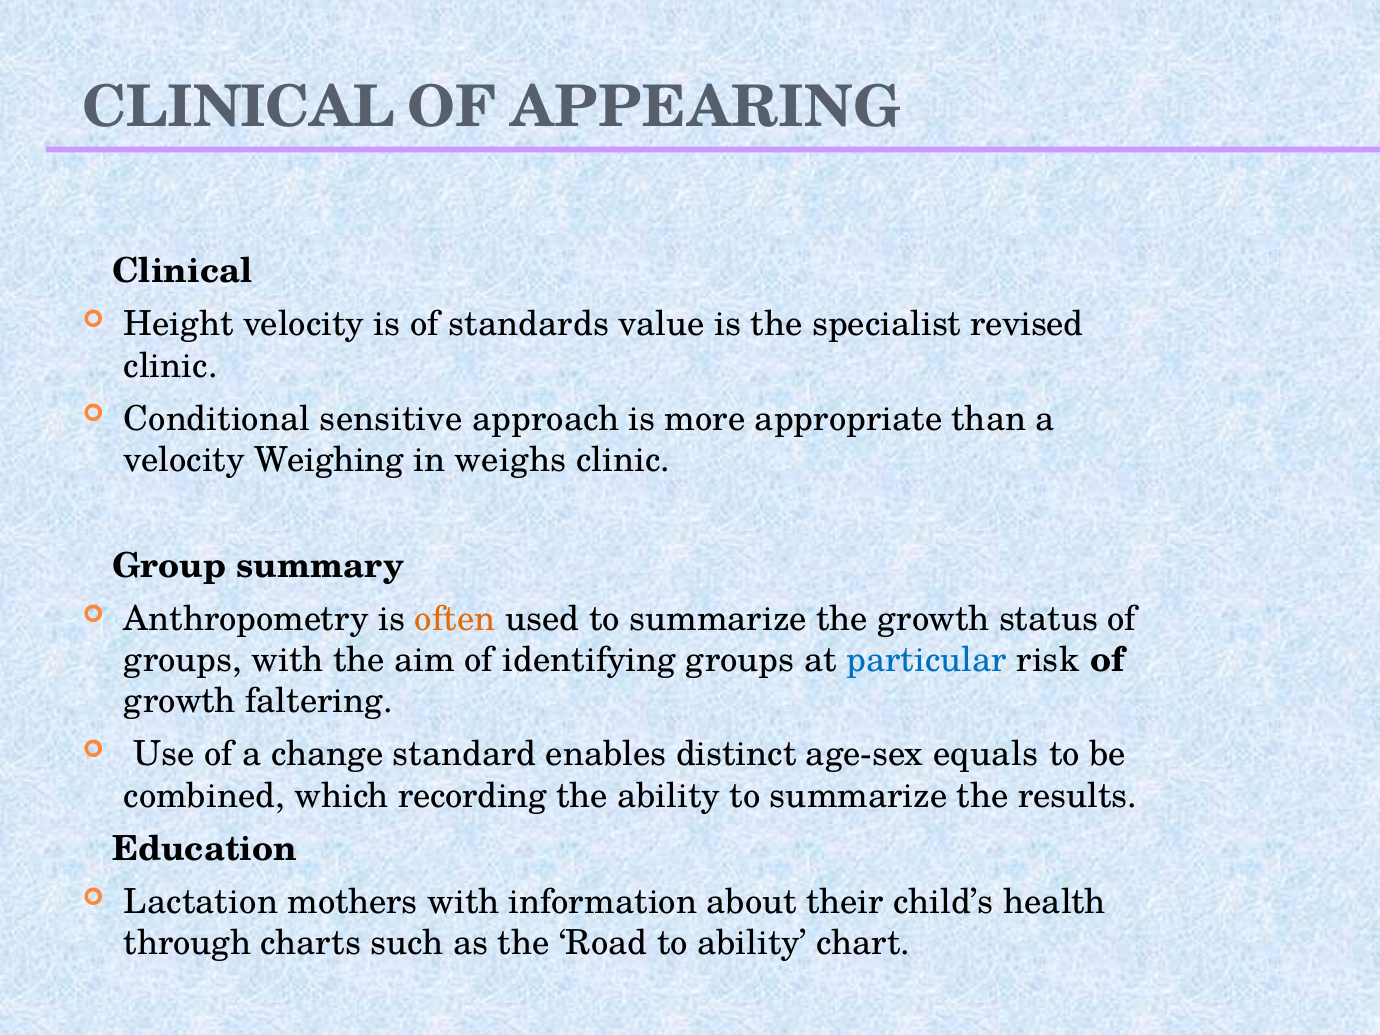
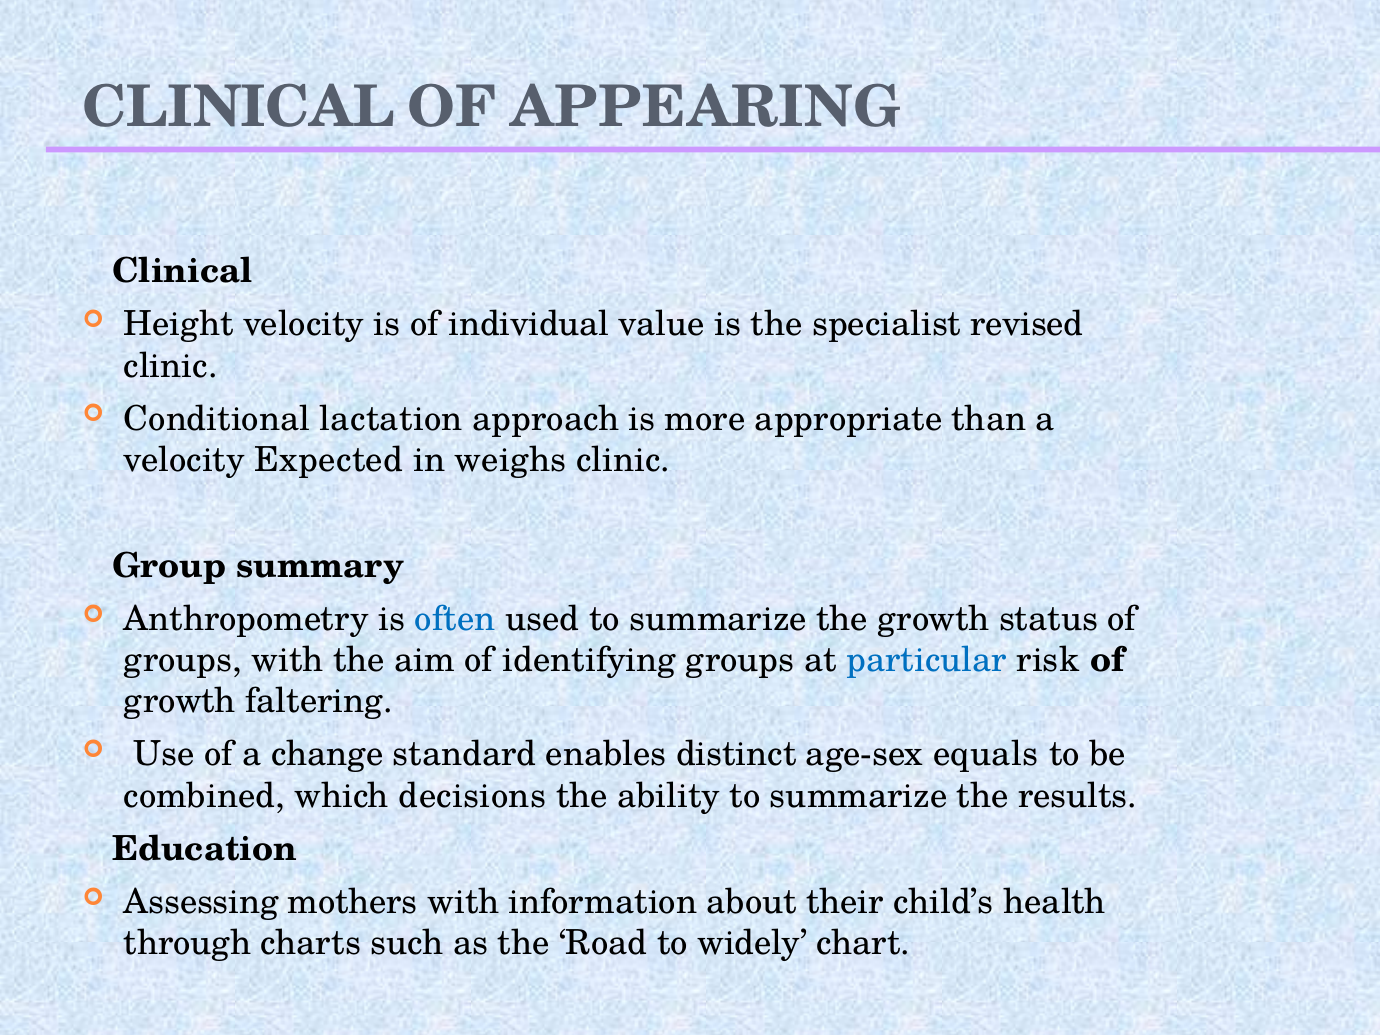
standards: standards -> individual
sensitive: sensitive -> lactation
Weighing: Weighing -> Expected
often colour: orange -> blue
recording: recording -> decisions
Lactation: Lactation -> Assessing
to ability: ability -> widely
